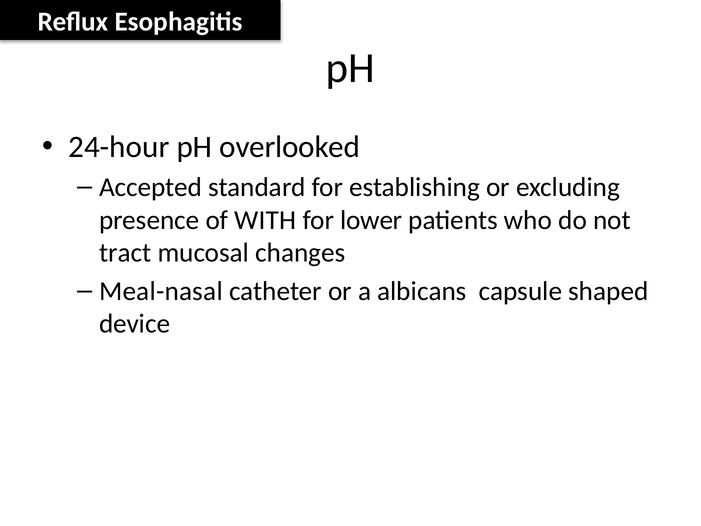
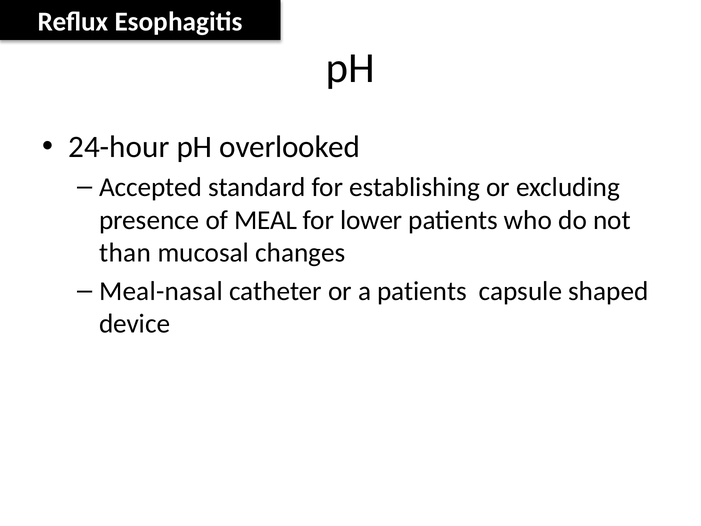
WITH: WITH -> MEAL
tract: tract -> than
a albicans: albicans -> patients
